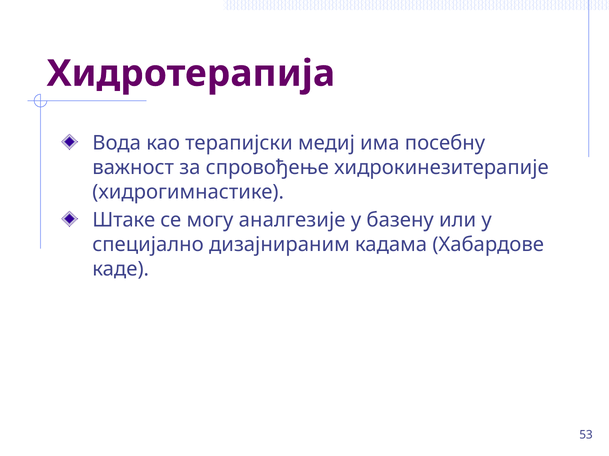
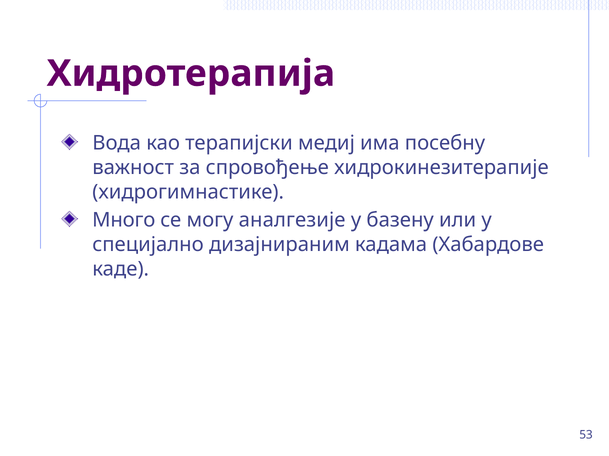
Штаке: Штаке -> Много
